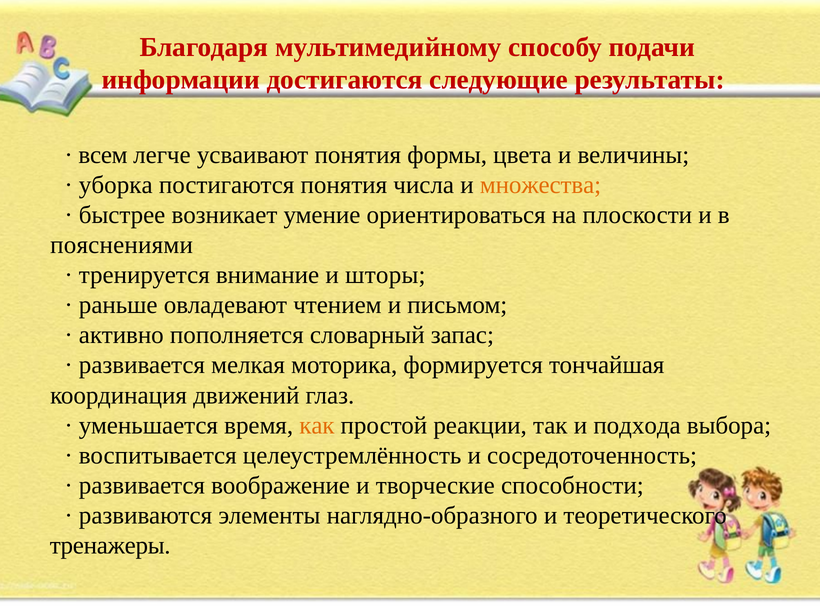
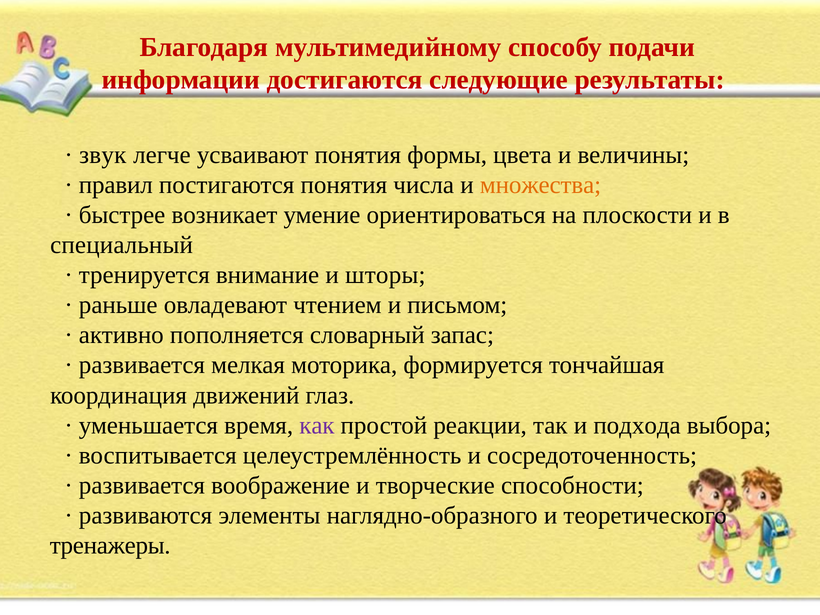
всем: всем -> звук
уборка: уборка -> правил
пояснениями: пояснениями -> специальный
как colour: orange -> purple
